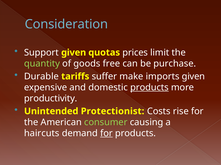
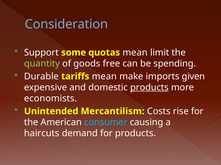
Support given: given -> some
quotas prices: prices -> mean
purchase: purchase -> spending
tariffs suffer: suffer -> mean
productivity: productivity -> economists
Protectionist: Protectionist -> Mercantilism
consumer colour: light green -> light blue
for at (106, 134) underline: present -> none
